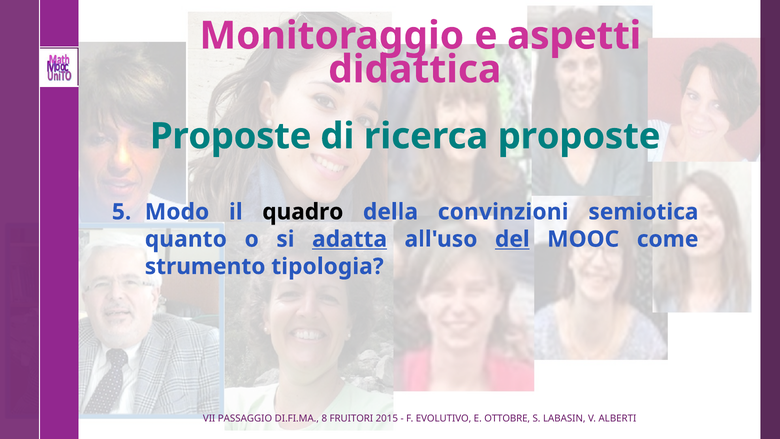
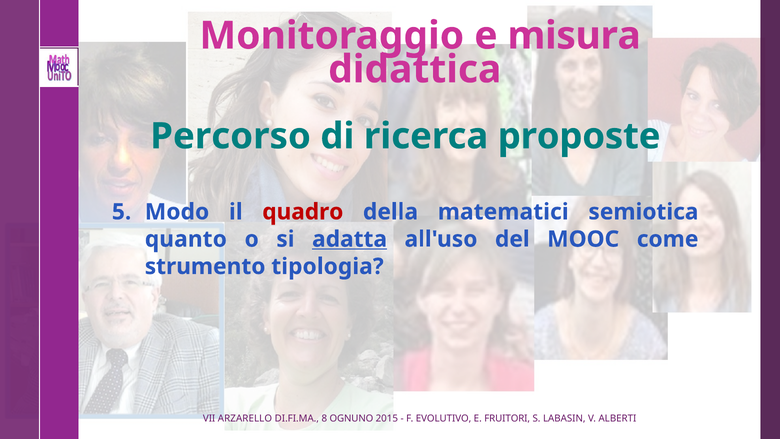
aspetti: aspetti -> misura
Proposte at (231, 136): Proposte -> Percorso
quadro colour: black -> red
convinzioni: convinzioni -> matematici
del underline: present -> none
PASSAGGIO: PASSAGGIO -> ARZARELLO
FRUITORI: FRUITORI -> OGNUNO
OTTOBRE: OTTOBRE -> FRUITORI
